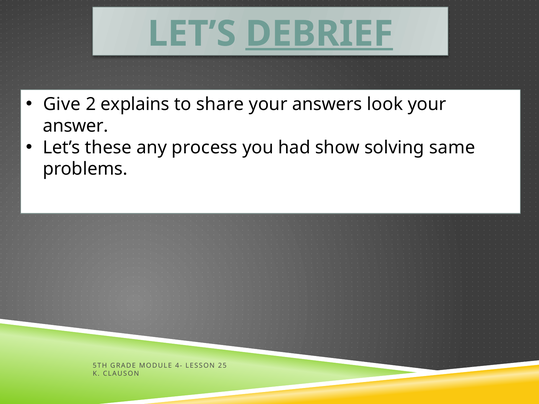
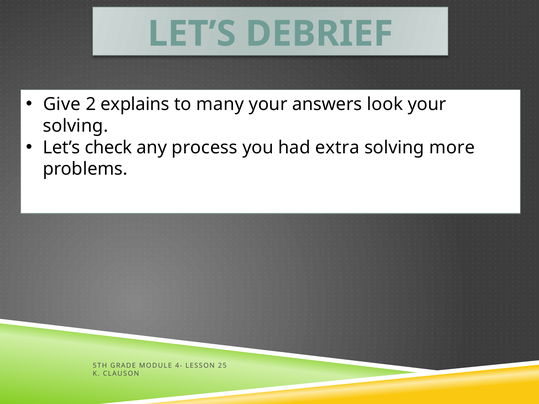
DEBRIEF underline: present -> none
share: share -> many
answer at (76, 126): answer -> solving
these: these -> check
show: show -> extra
same: same -> more
